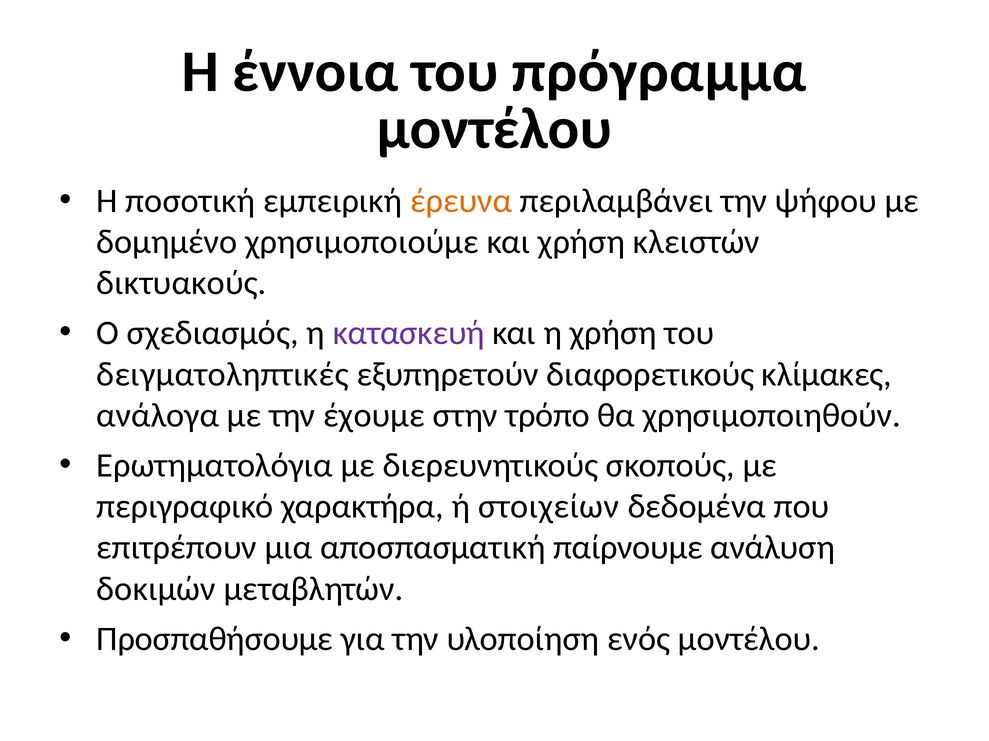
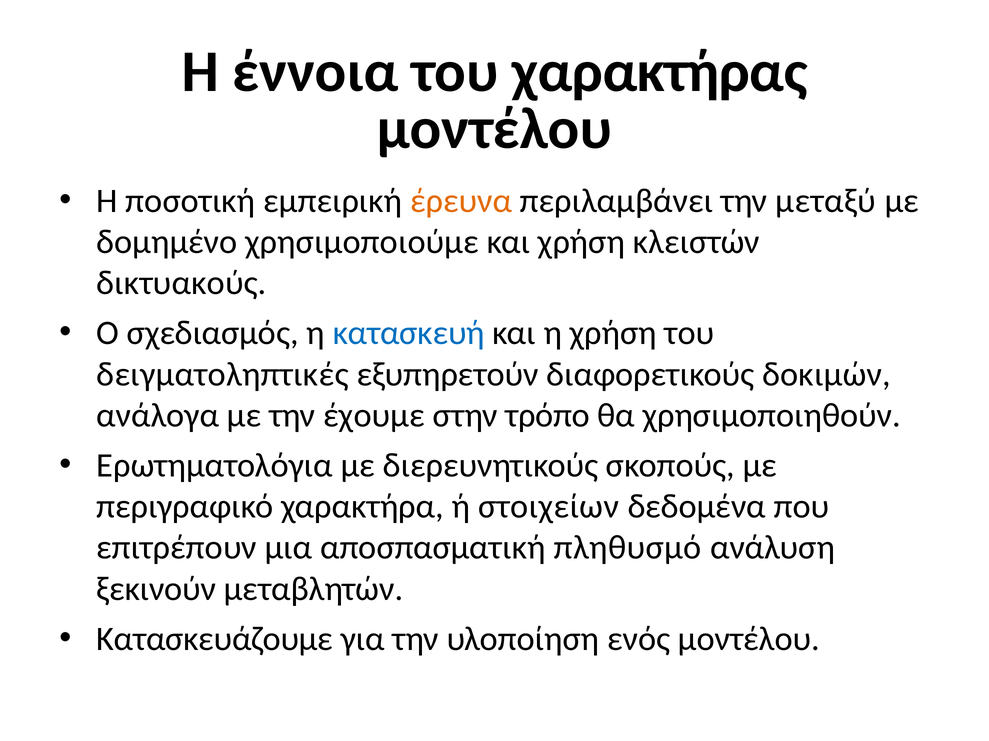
πρόγραμμα: πρόγραμμα -> χαρακτήρας
ψήφου: ψήφου -> μεταξύ
κατασκευή colour: purple -> blue
κλίμακες: κλίμακες -> δοκιμών
παίρνουμε: παίρνουμε -> πληθυσμό
δοκιμών: δοκιμών -> ξεκινούν
Προσπαθήσουμε: Προσπαθήσουμε -> Κατασκευάζουμε
